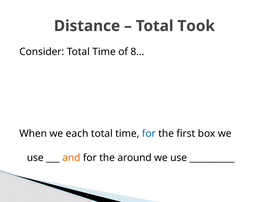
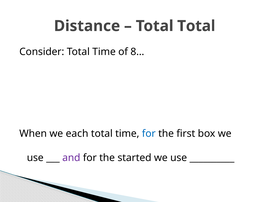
Total Took: Took -> Total
and colour: orange -> purple
around: around -> started
